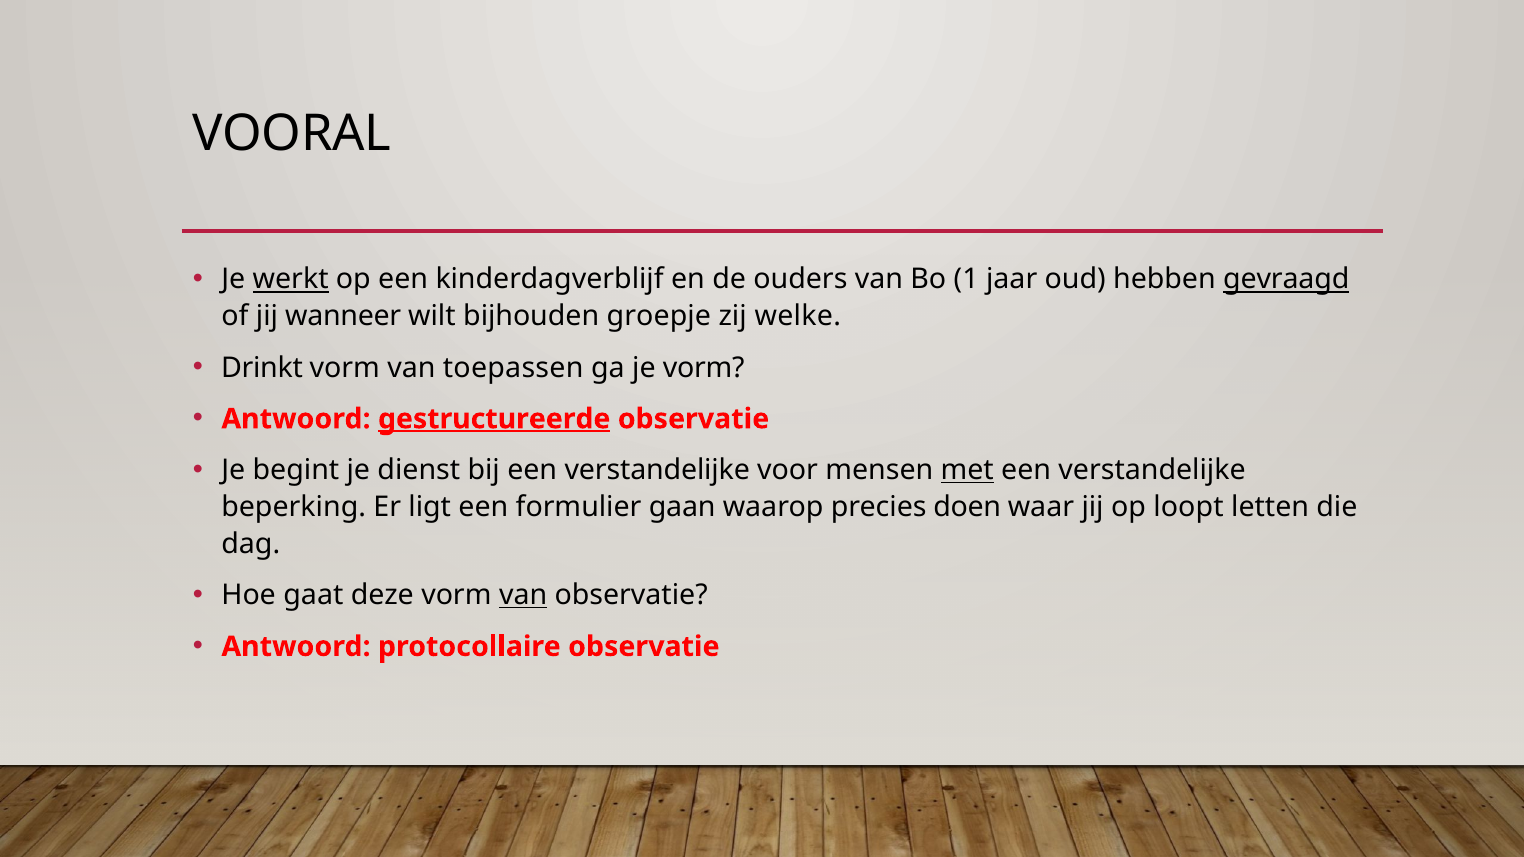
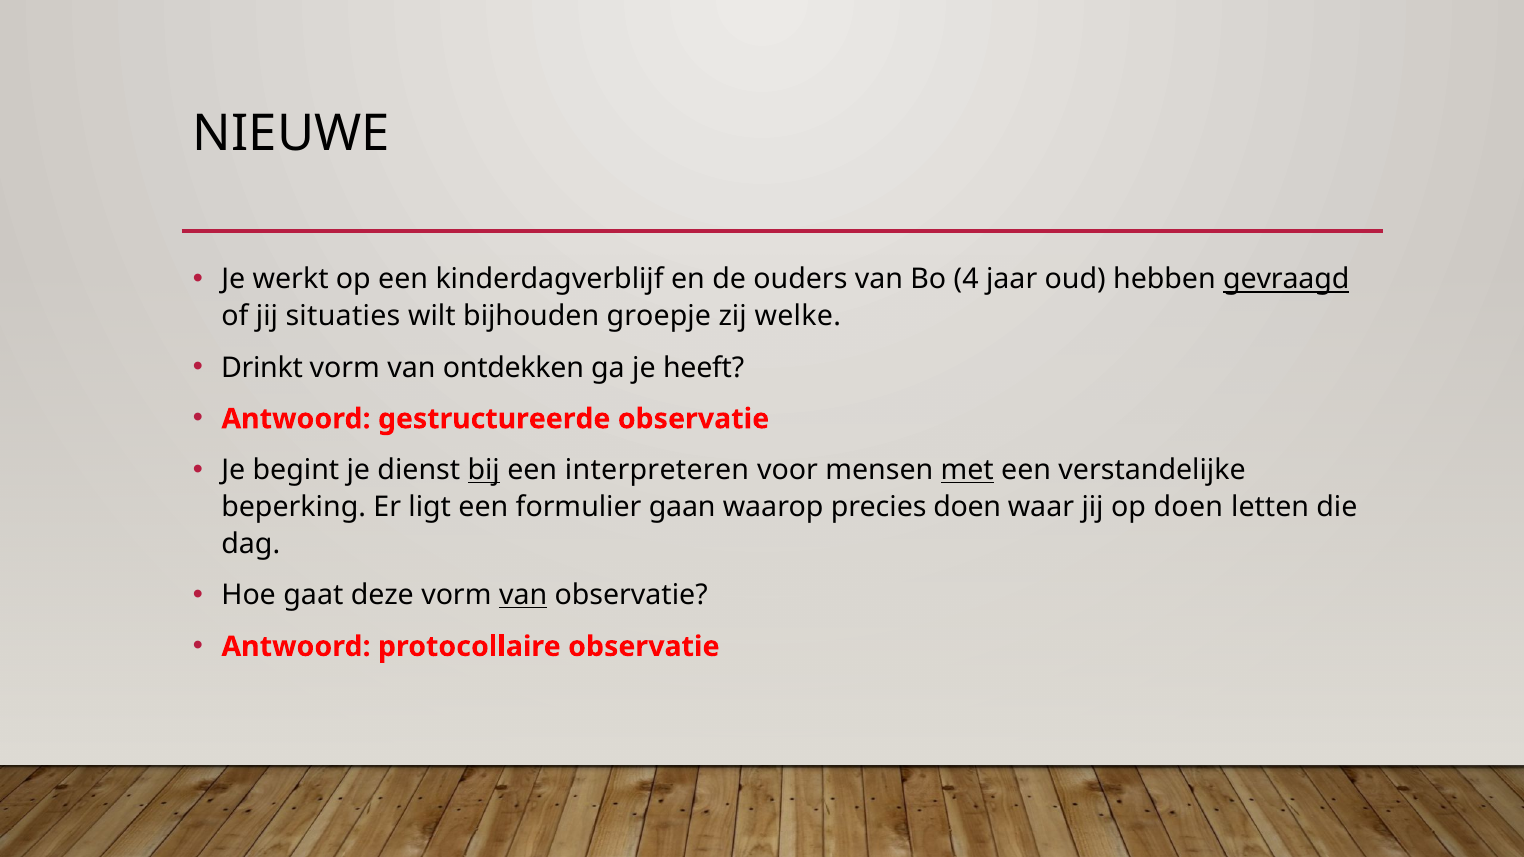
VOORAL: VOORAL -> NIEUWE
werkt underline: present -> none
1: 1 -> 4
wanneer: wanneer -> situaties
toepassen: toepassen -> ontdekken
je vorm: vorm -> heeft
gestructureerde underline: present -> none
bij underline: none -> present
verstandelijke at (657, 470): verstandelijke -> interpreteren
op loopt: loopt -> doen
